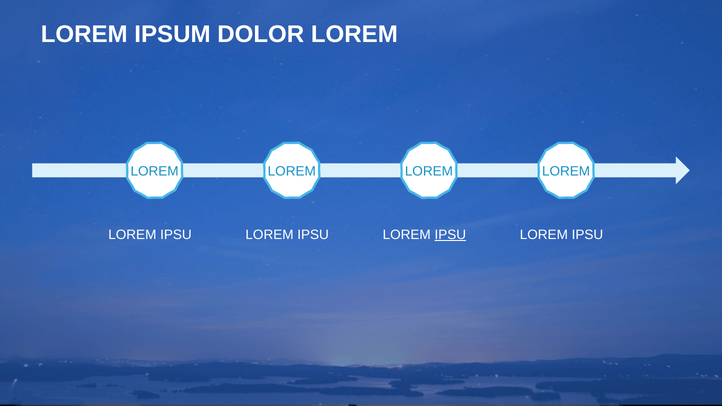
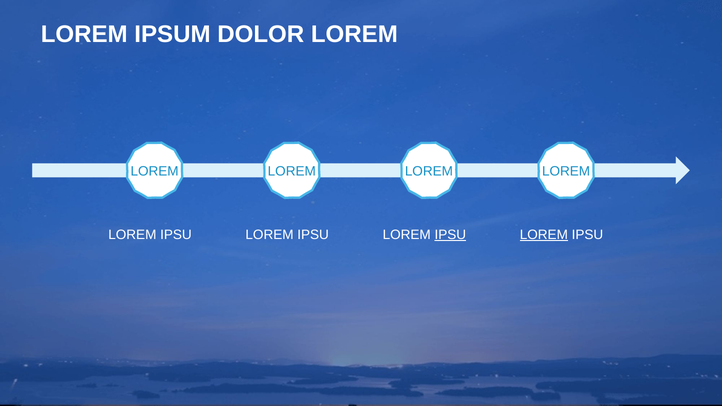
LOREM at (544, 235) underline: none -> present
